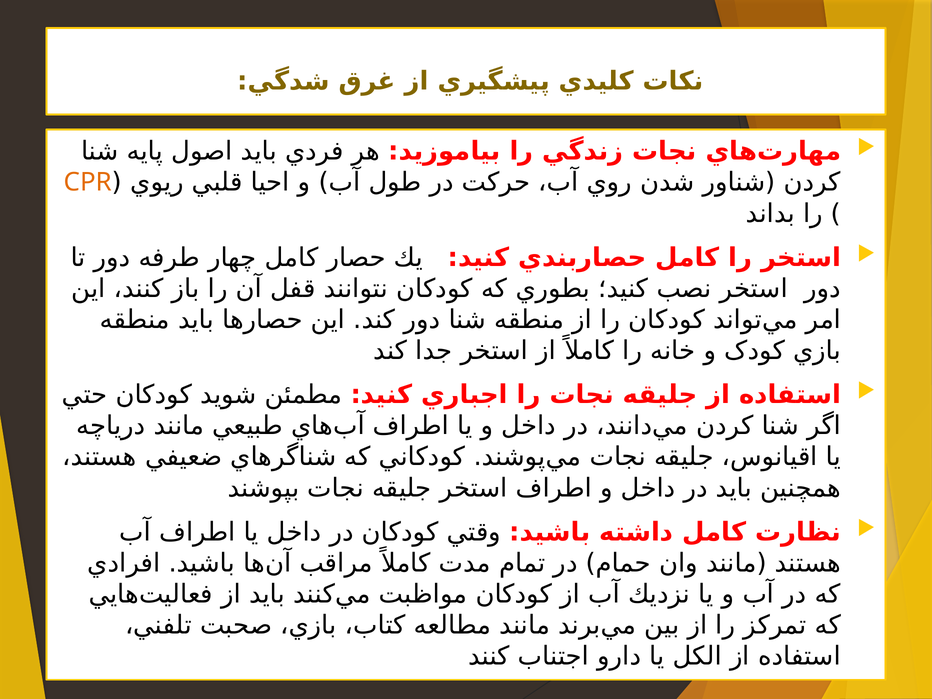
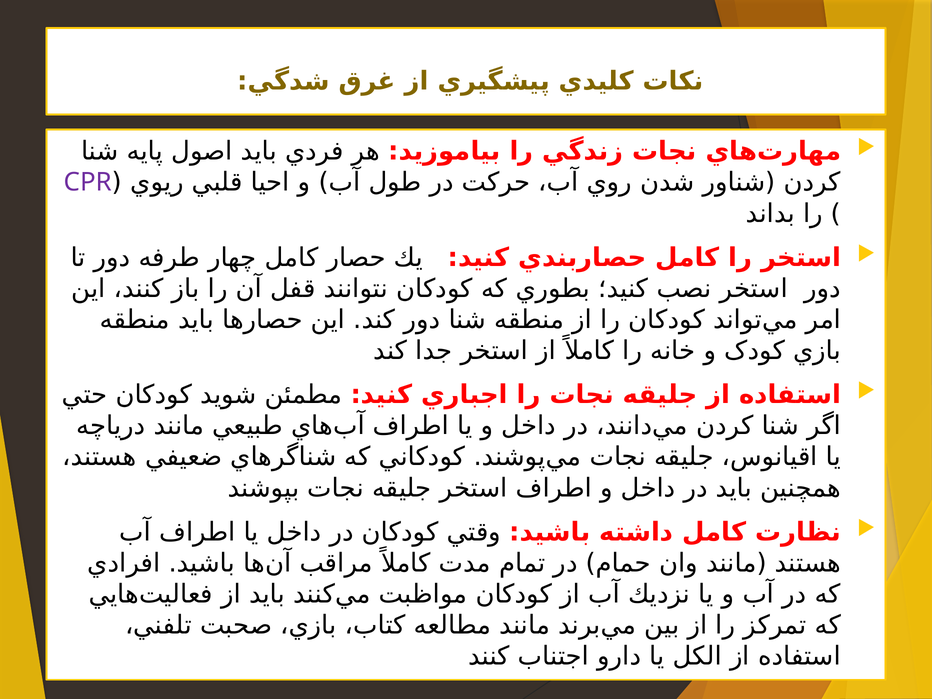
CPR colour: orange -> purple
